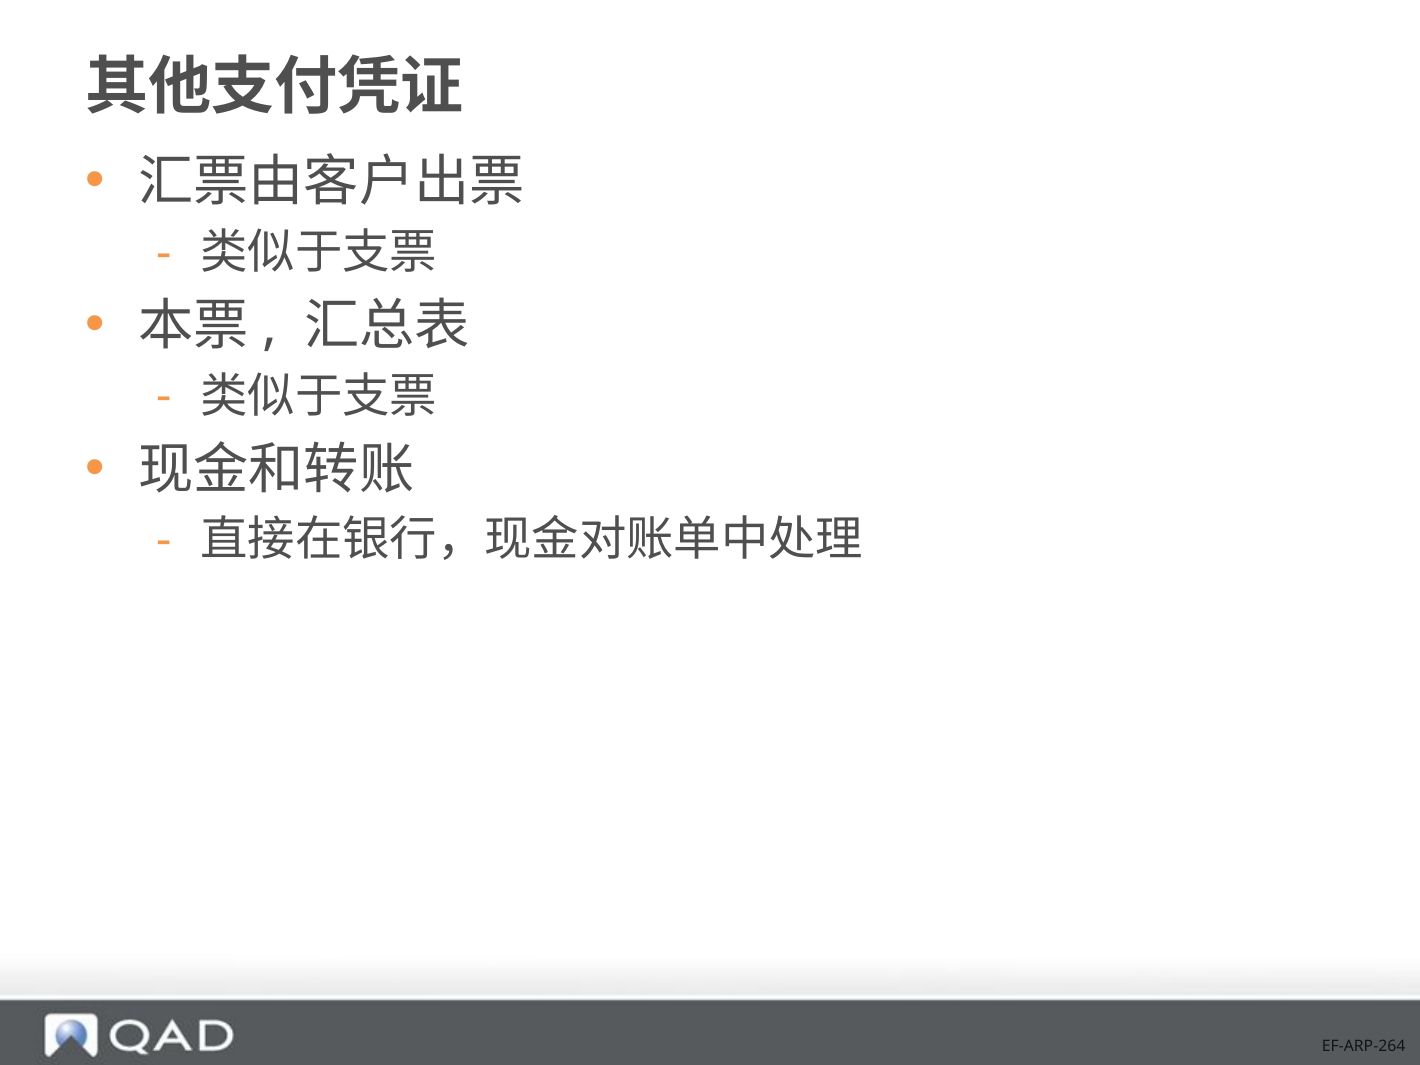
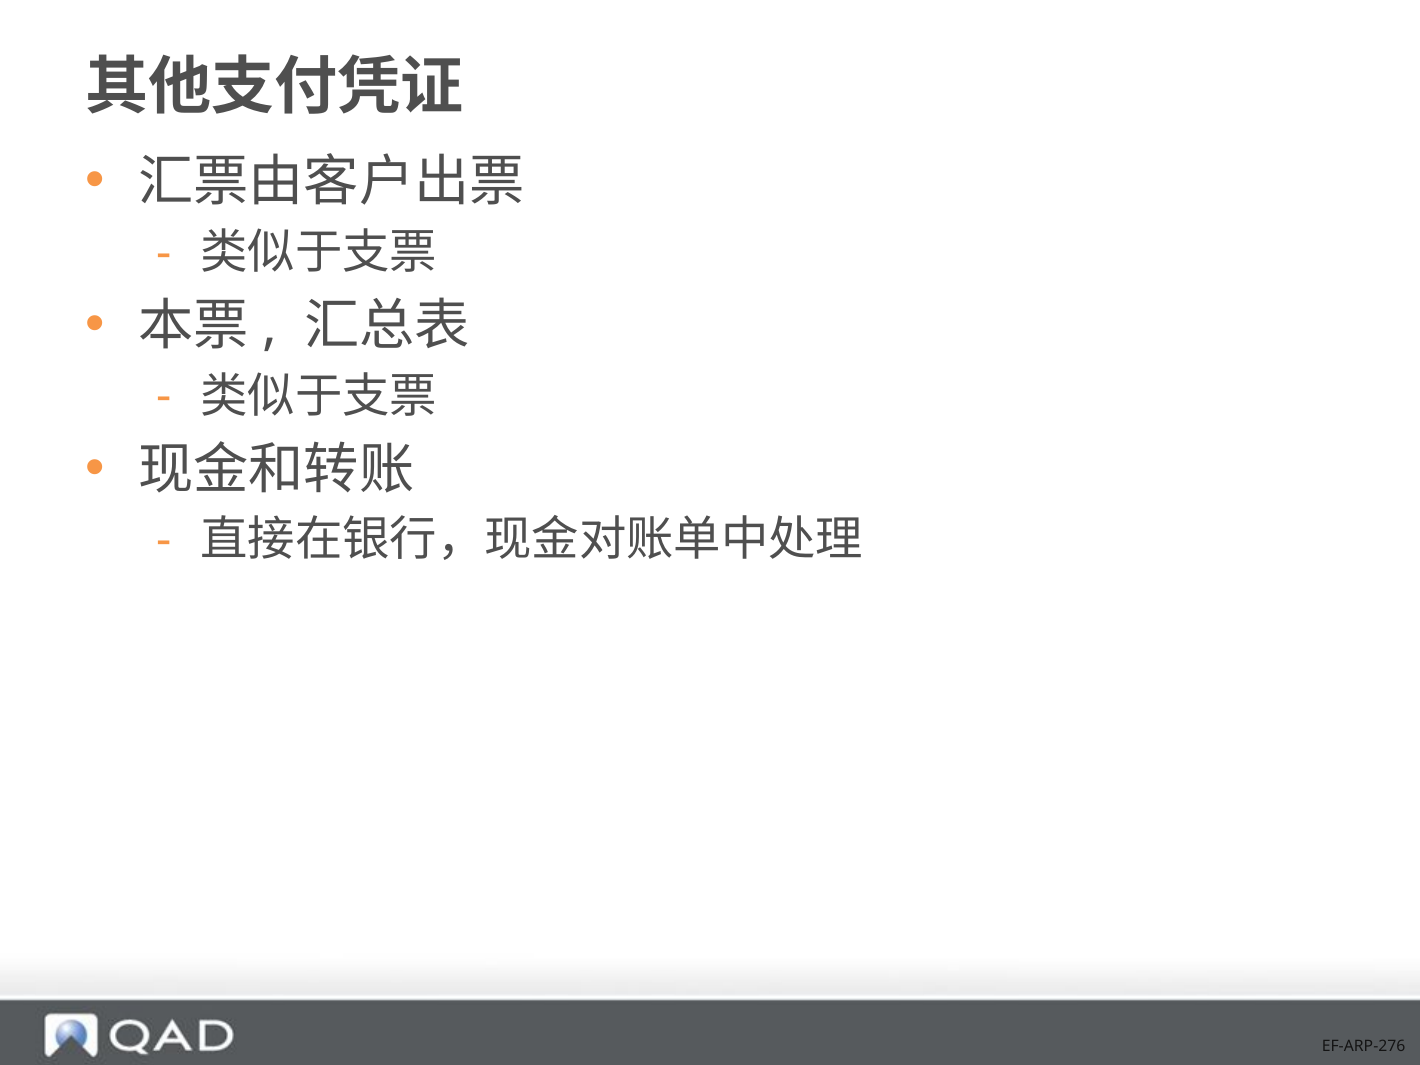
EF-ARP-264: EF-ARP-264 -> EF-ARP-276
